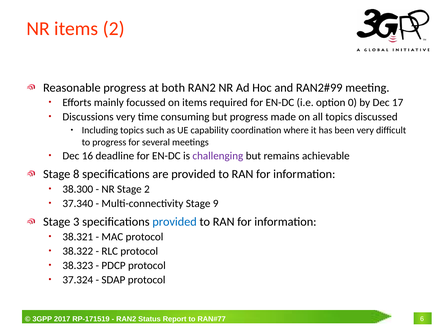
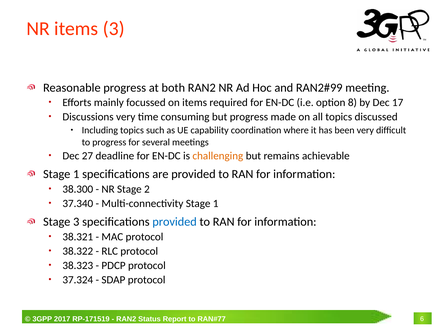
items 2: 2 -> 3
0: 0 -> 8
16: 16 -> 27
challenging colour: purple -> orange
8 at (76, 174): 8 -> 1
Multi-connectivity Stage 9: 9 -> 1
